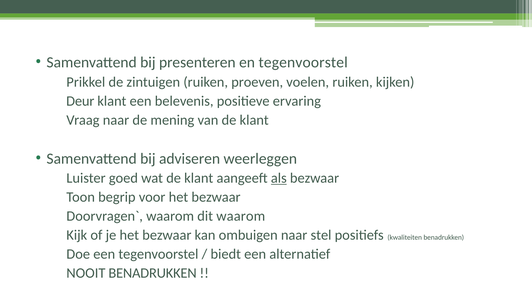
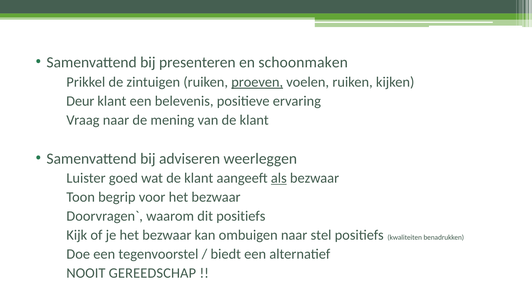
en tegenvoorstel: tegenvoorstel -> schoonmaken
proeven underline: none -> present
dit waarom: waarom -> positiefs
NOOIT BENADRUKKEN: BENADRUKKEN -> GEREEDSCHAP
